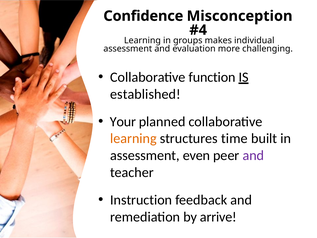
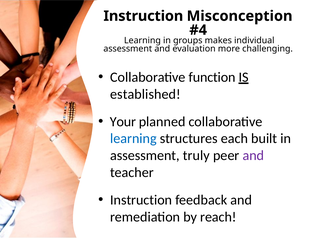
Confidence at (143, 16): Confidence -> Instruction
learning at (133, 138) colour: orange -> blue
time: time -> each
even: even -> truly
arrive: arrive -> reach
